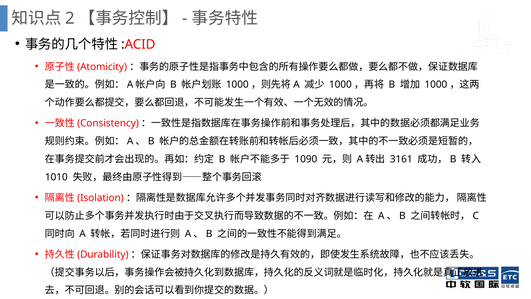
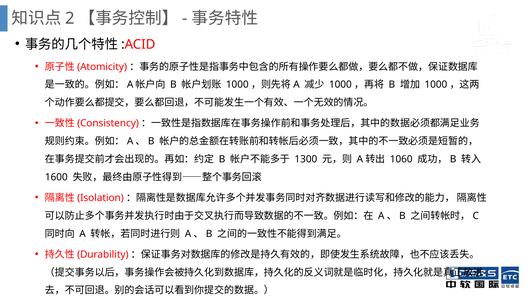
1090: 1090 -> 1300
3161: 3161 -> 1060
1010: 1010 -> 1600
